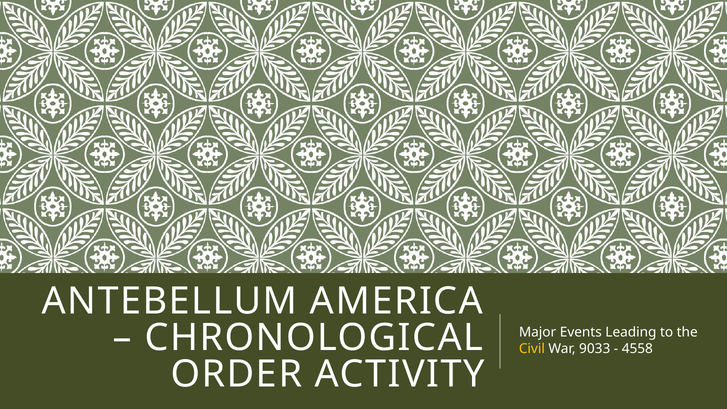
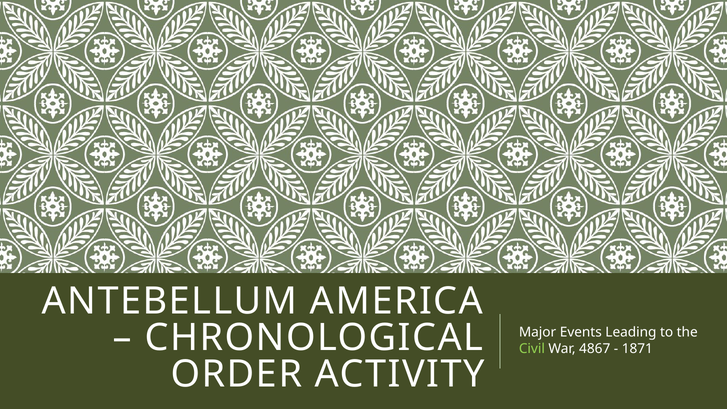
Civil colour: yellow -> light green
9033: 9033 -> 4867
4558: 4558 -> 1871
